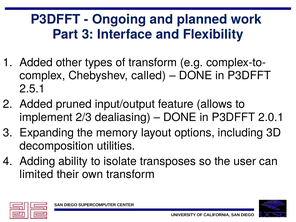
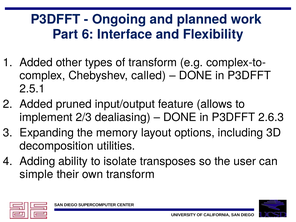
Part 3: 3 -> 6
2.0.1: 2.0.1 -> 2.6.3
limited: limited -> simple
